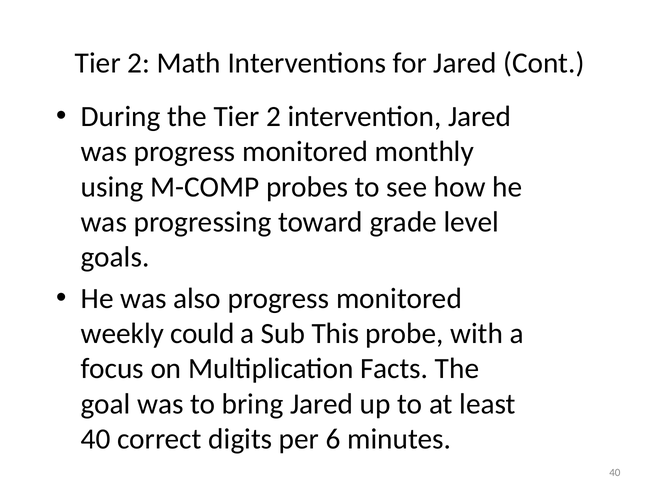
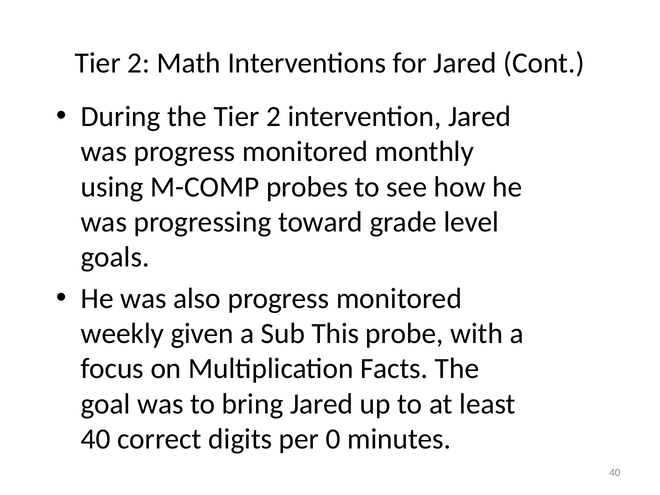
could: could -> given
6: 6 -> 0
